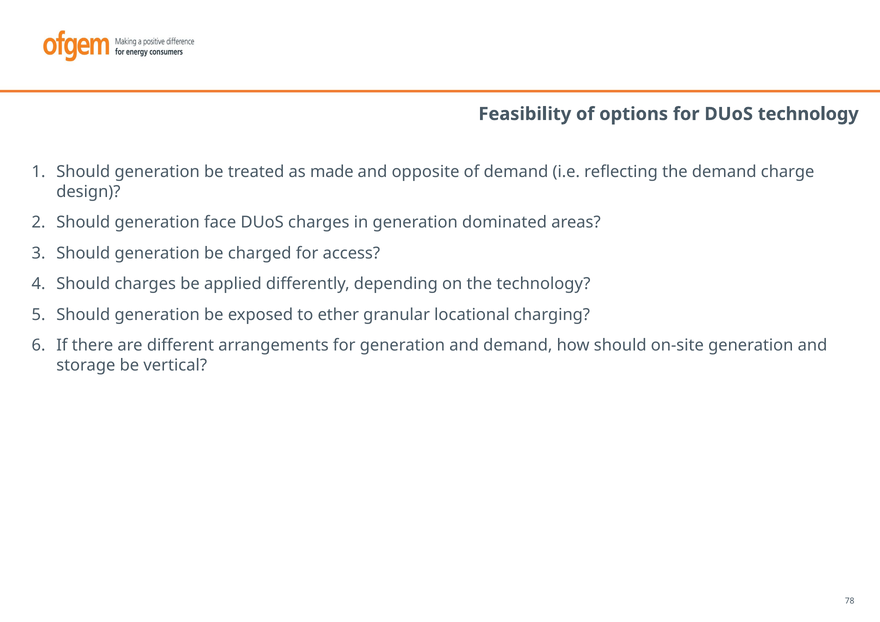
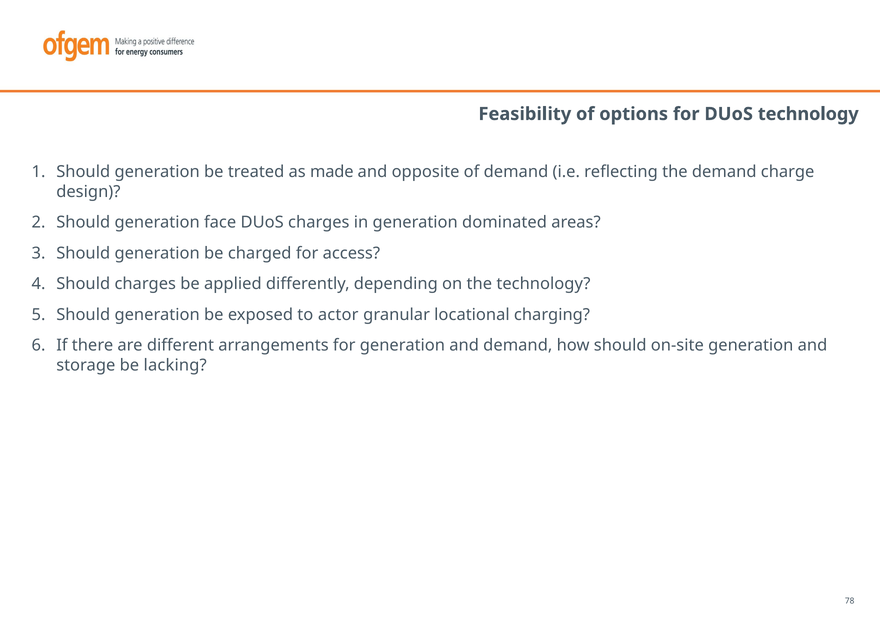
ether: ether -> actor
vertical: vertical -> lacking
